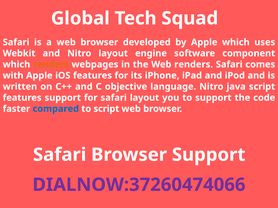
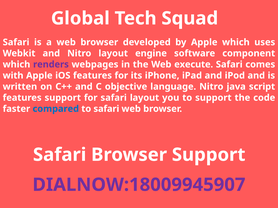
renders at (51, 65) colour: orange -> purple
Web renders: renders -> execute
to script: script -> safari
DIALNOW:37260474066: DIALNOW:37260474066 -> DIALNOW:18009945907
